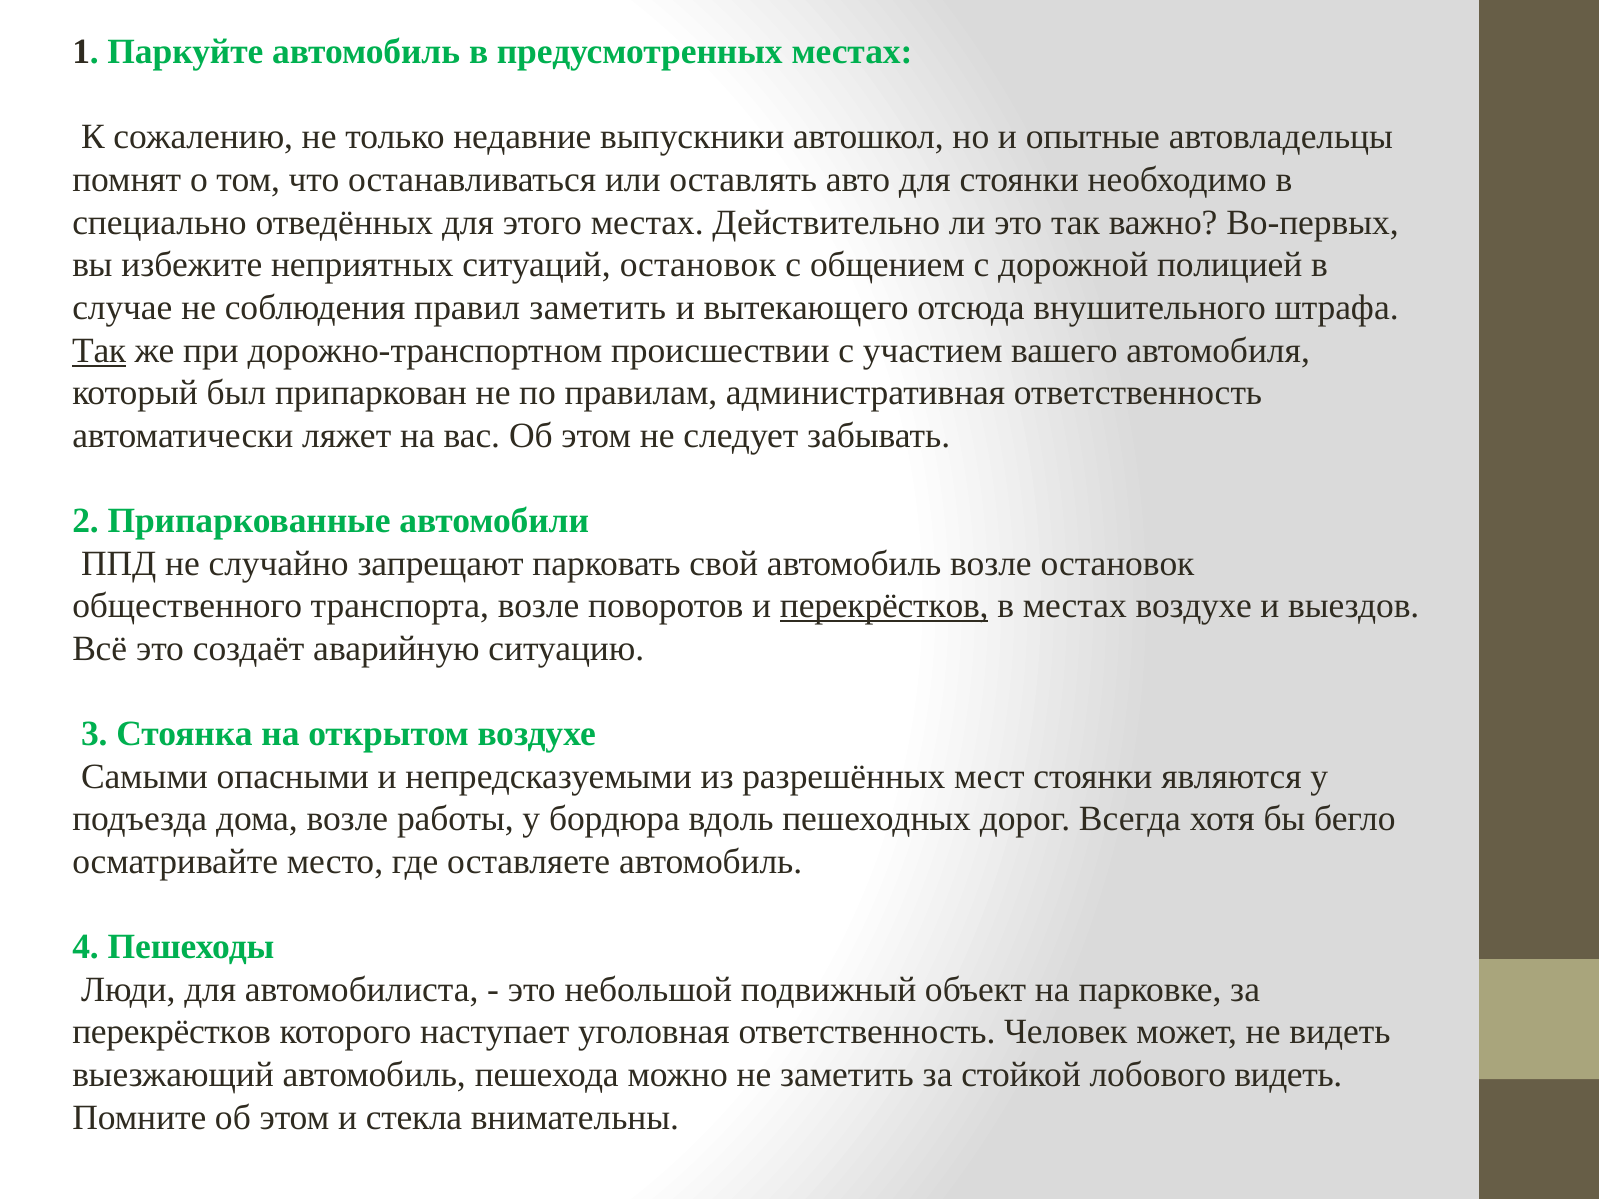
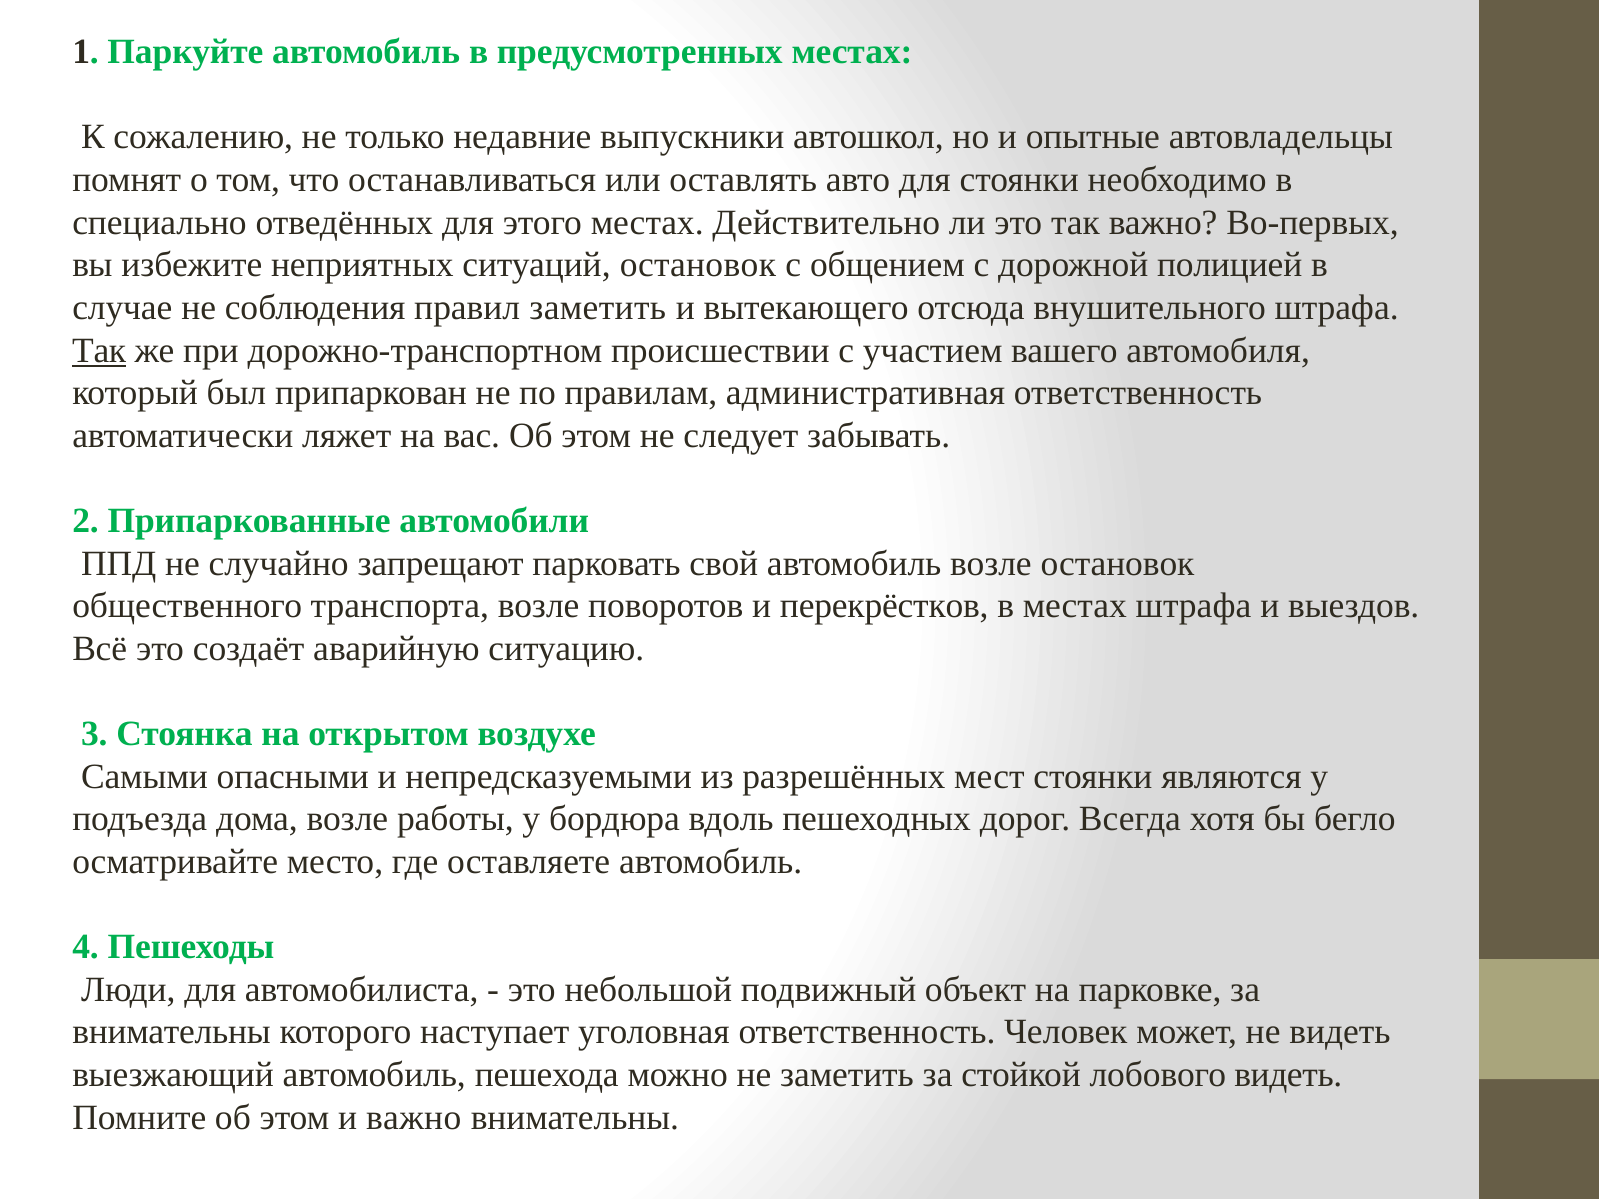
перекрёстков at (884, 606) underline: present -> none
местах воздухе: воздухе -> штрафа
перекрёстков at (172, 1032): перекрёстков -> внимательны
и стекла: стекла -> важно
